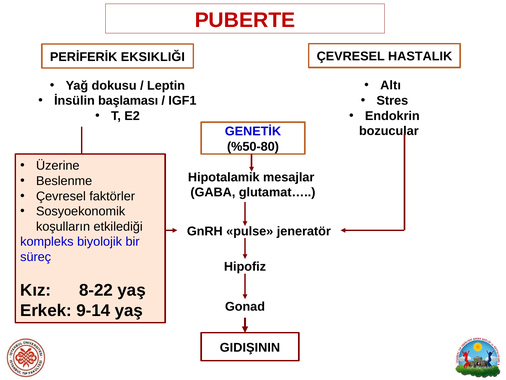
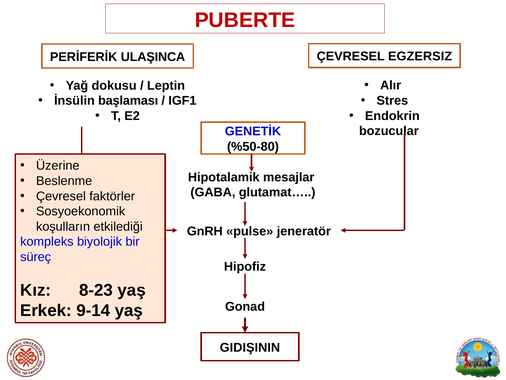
HASTALIK: HASTALIK -> EGZERSIZ
EKSIKLIĞI: EKSIKLIĞI -> ULAŞINCA
Altı: Altı -> Alır
8-22: 8-22 -> 8-23
